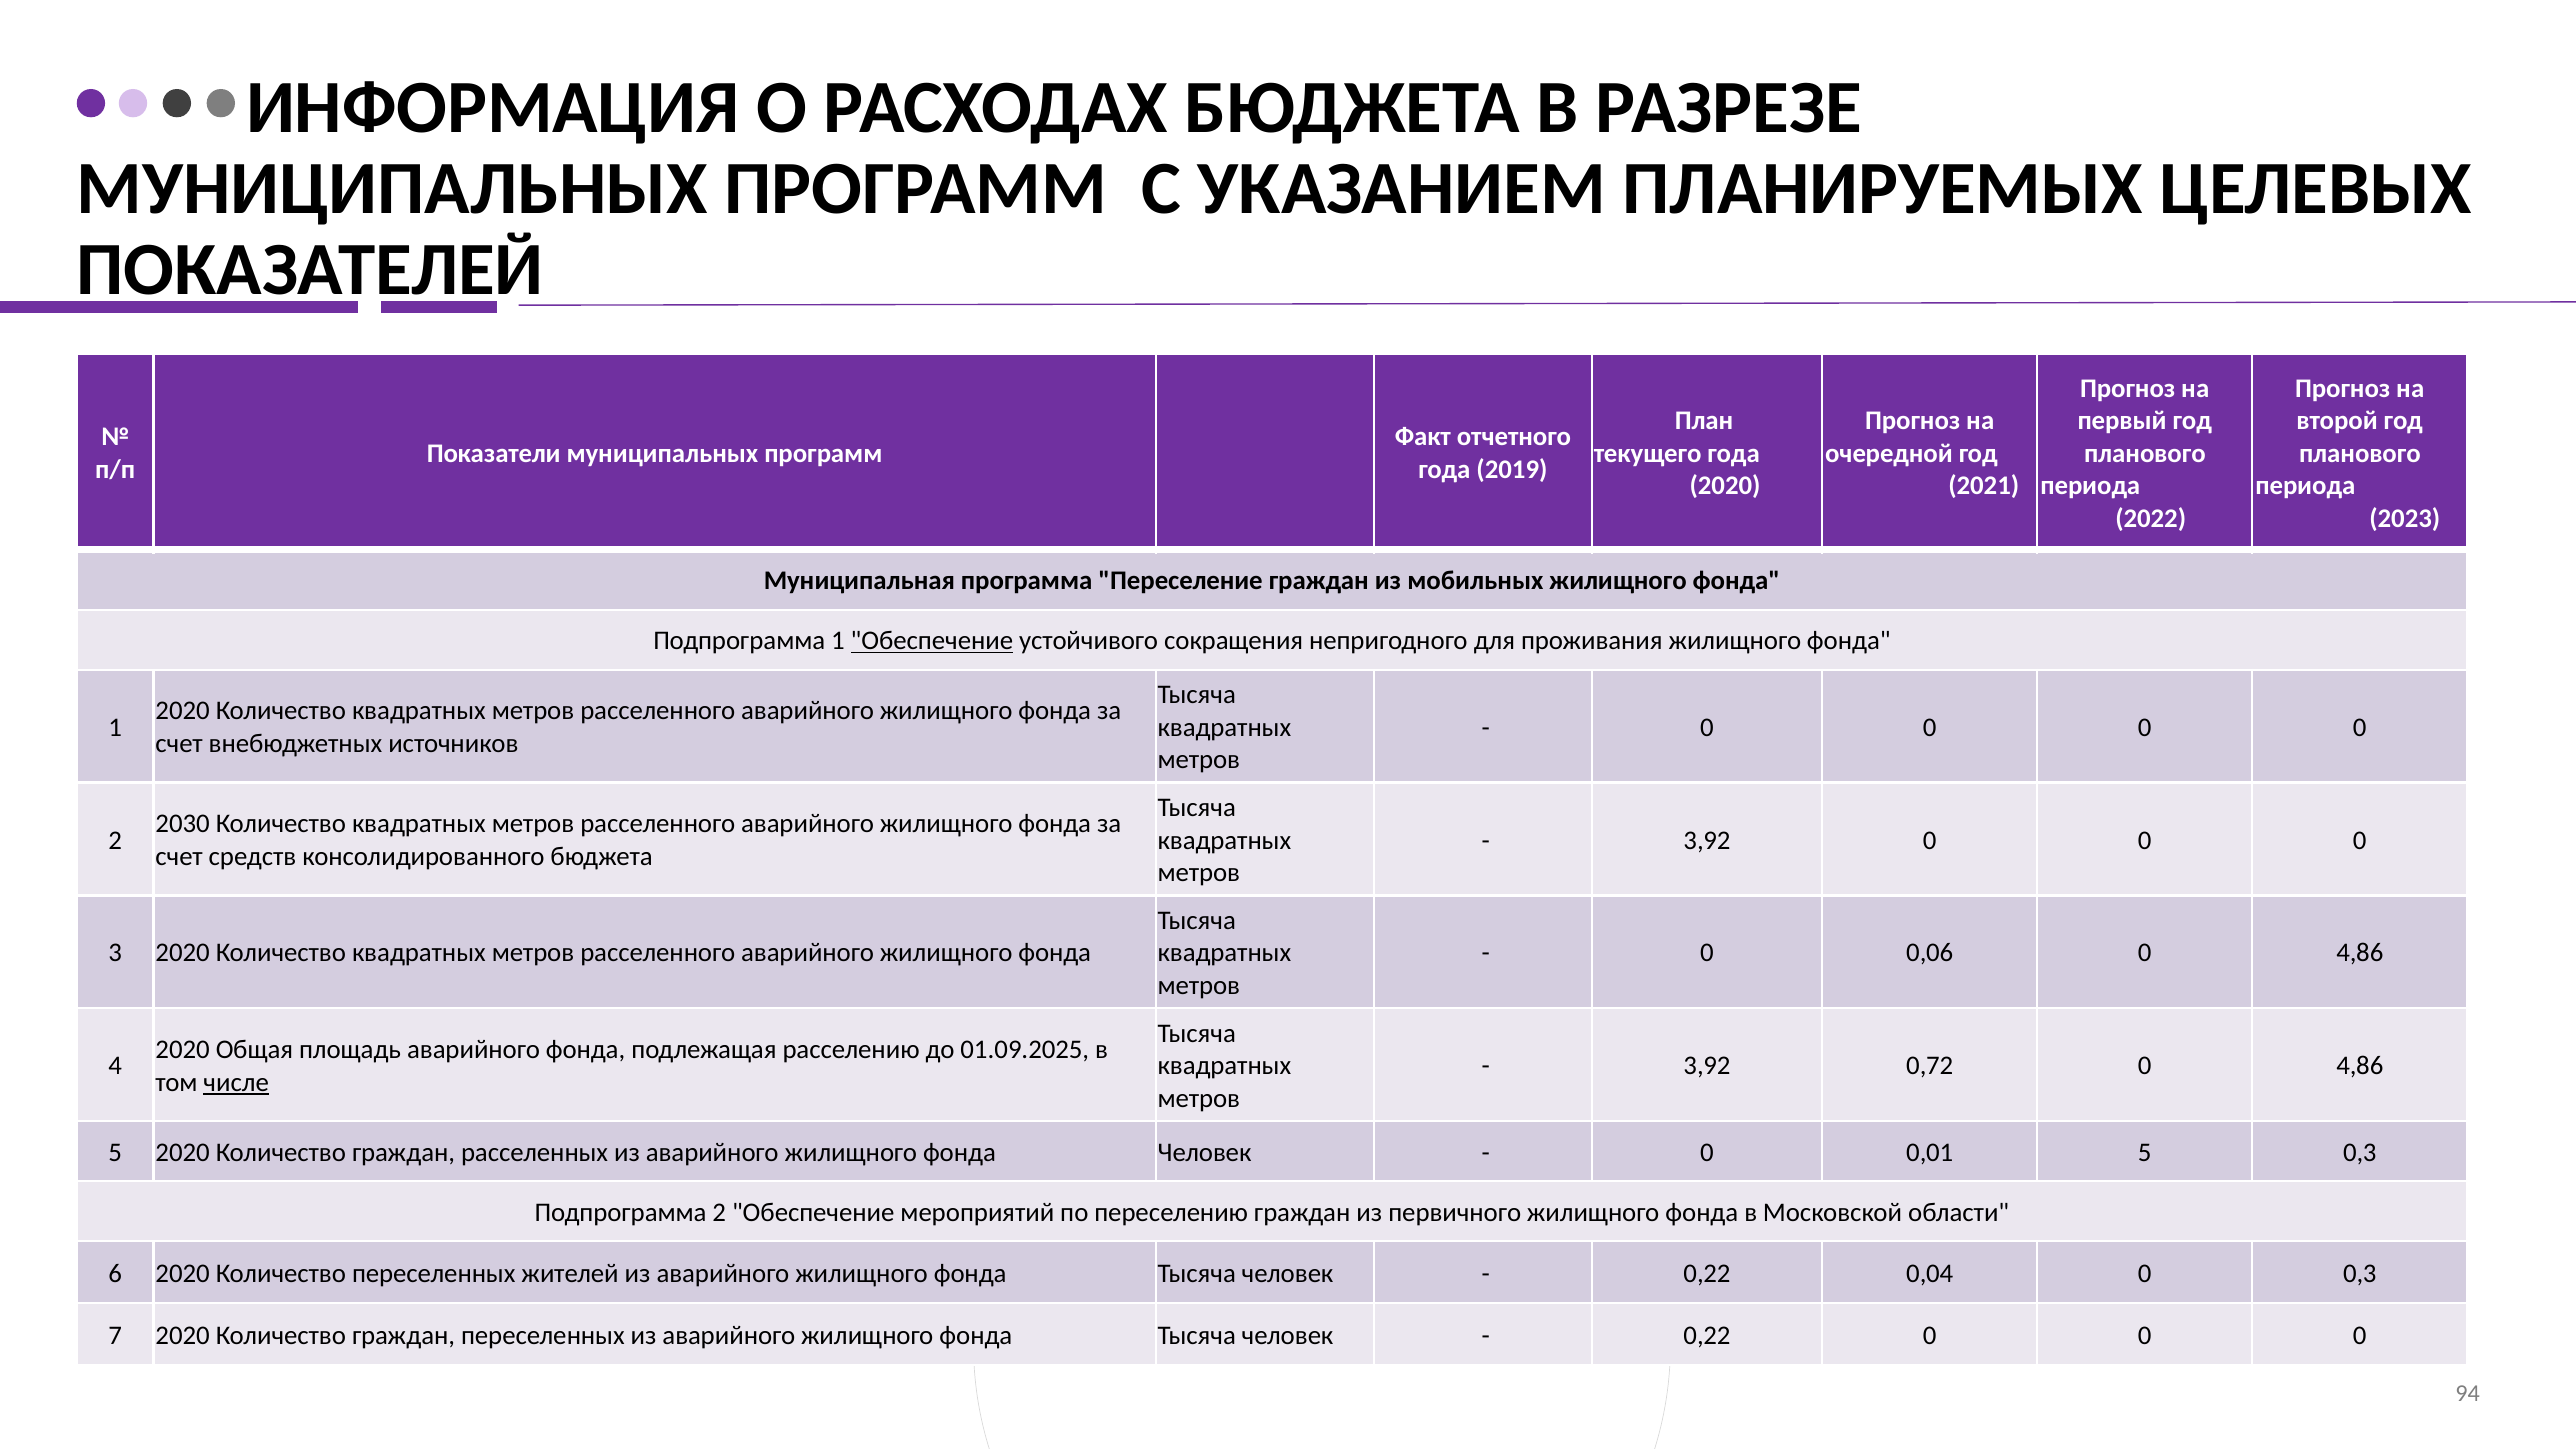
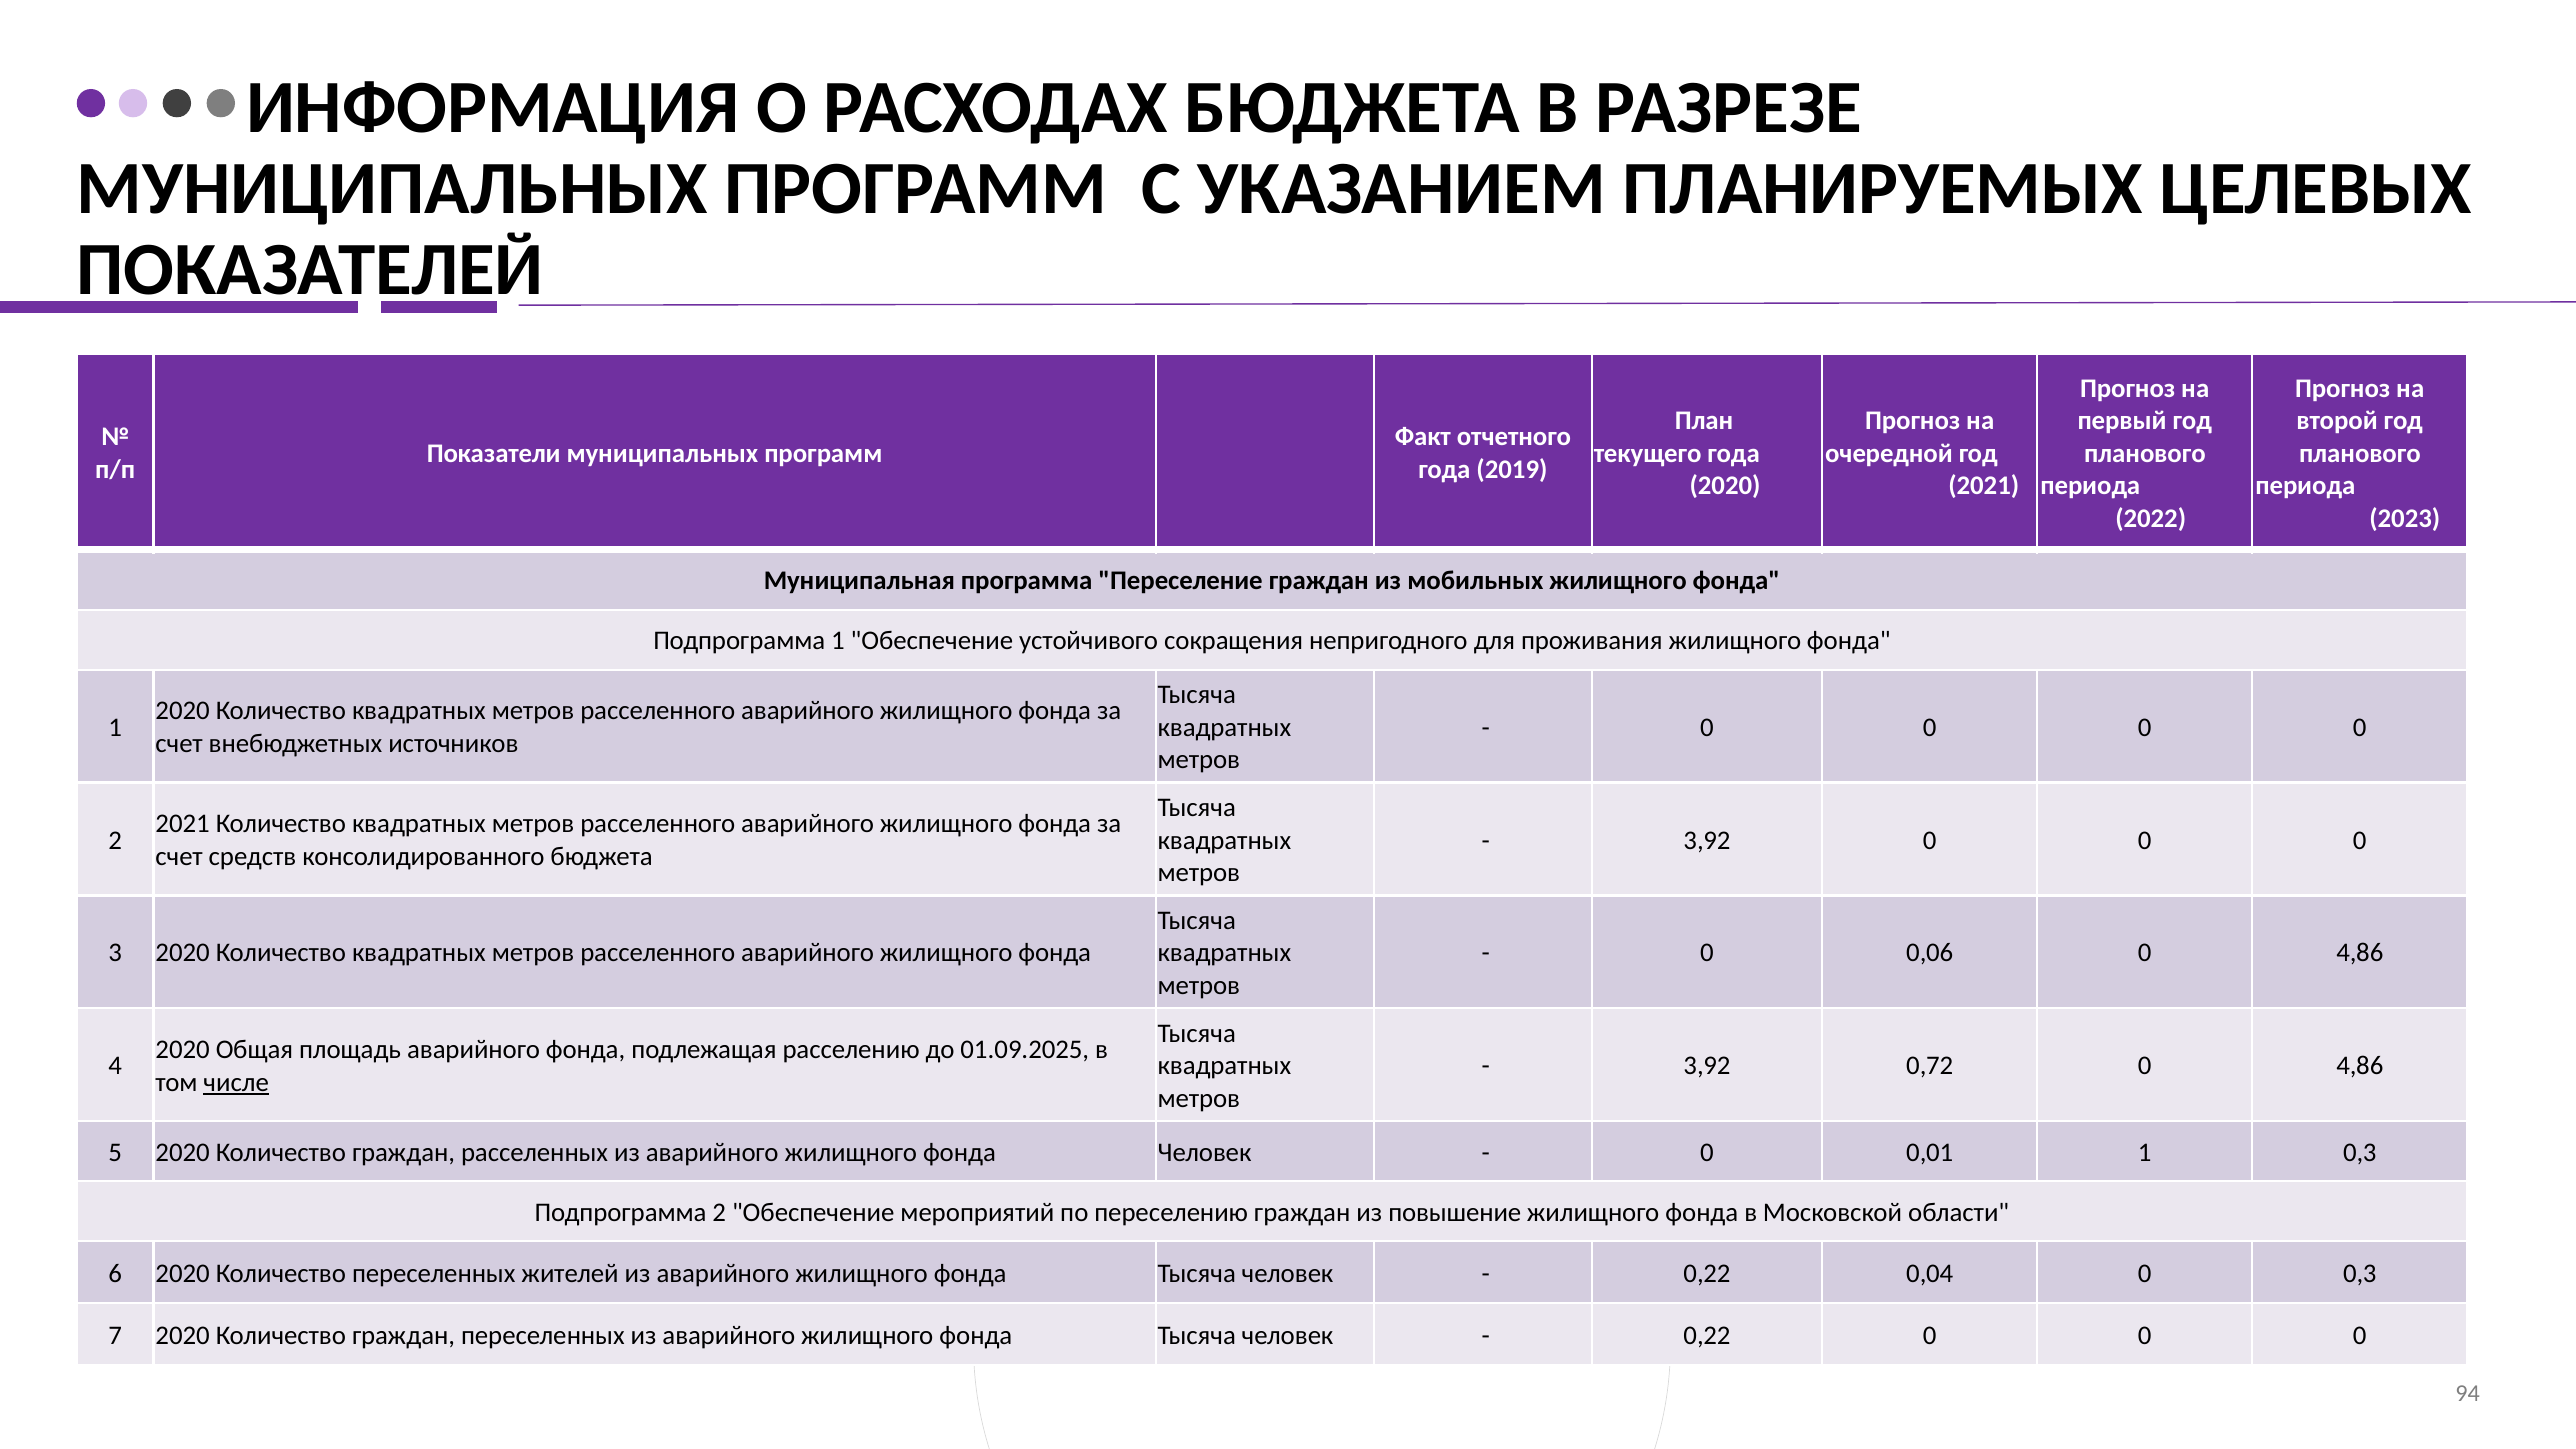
Обеспечение at (932, 641) underline: present -> none
2030 at (183, 824): 2030 -> 2021
0,01 5: 5 -> 1
первичного: первичного -> повышение
